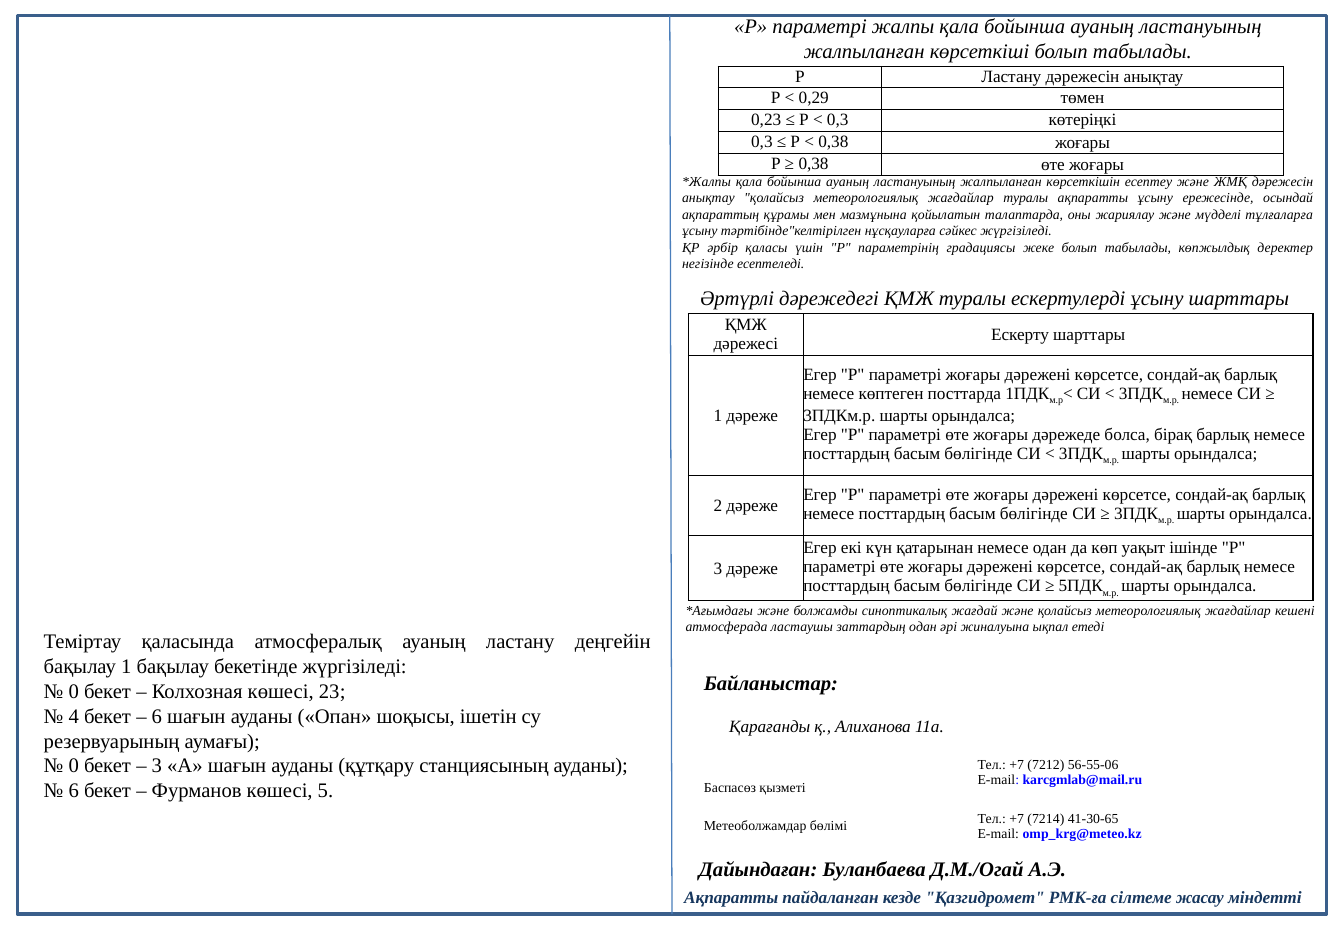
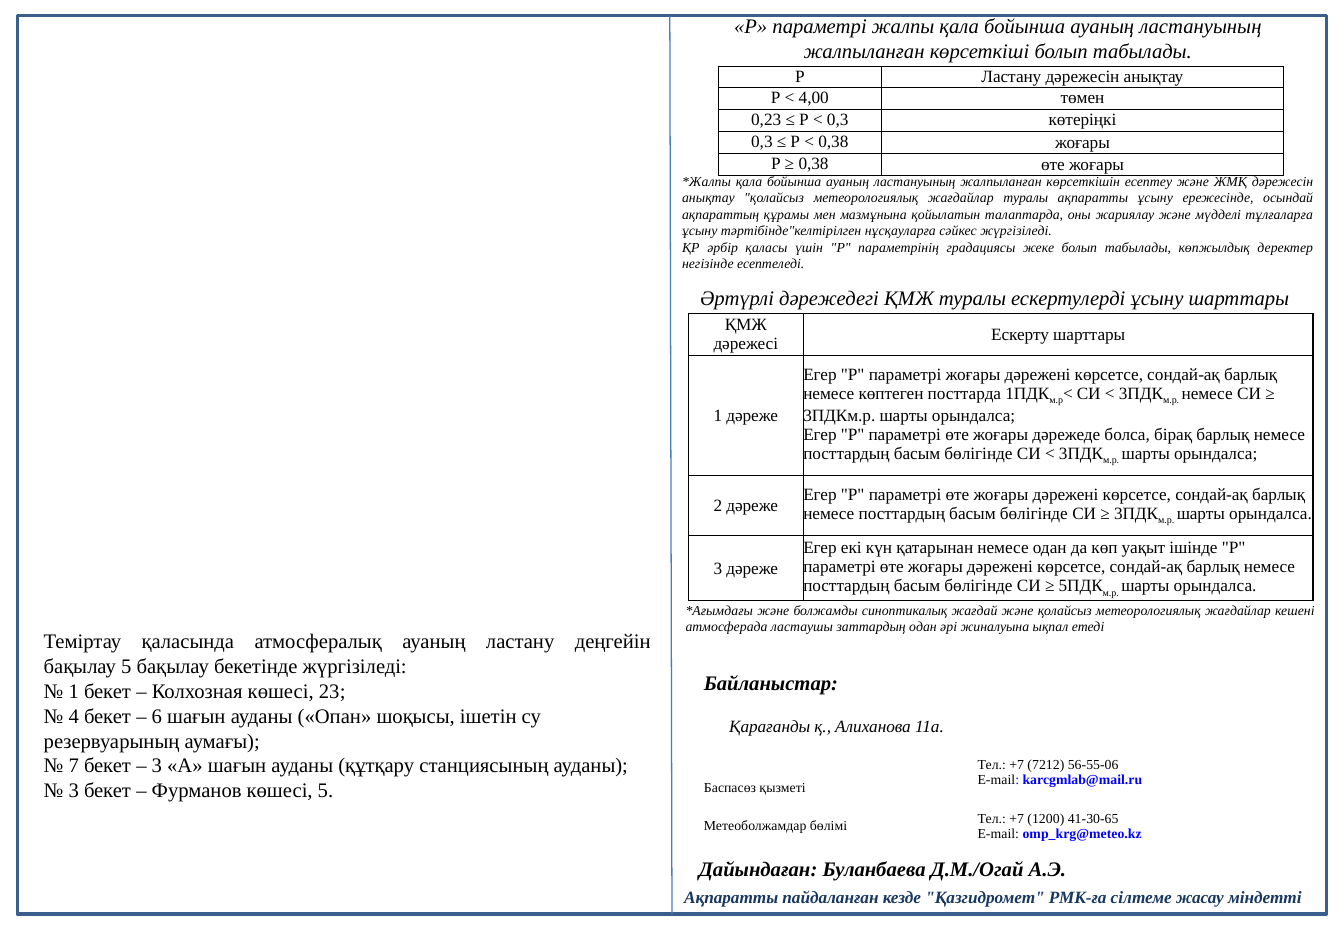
0,29: 0,29 -> 4,00
бақылау 1: 1 -> 5
0 at (74, 692): 0 -> 1
0 at (74, 766): 0 -> 7
6 at (74, 791): 6 -> 3
7214: 7214 -> 1200
